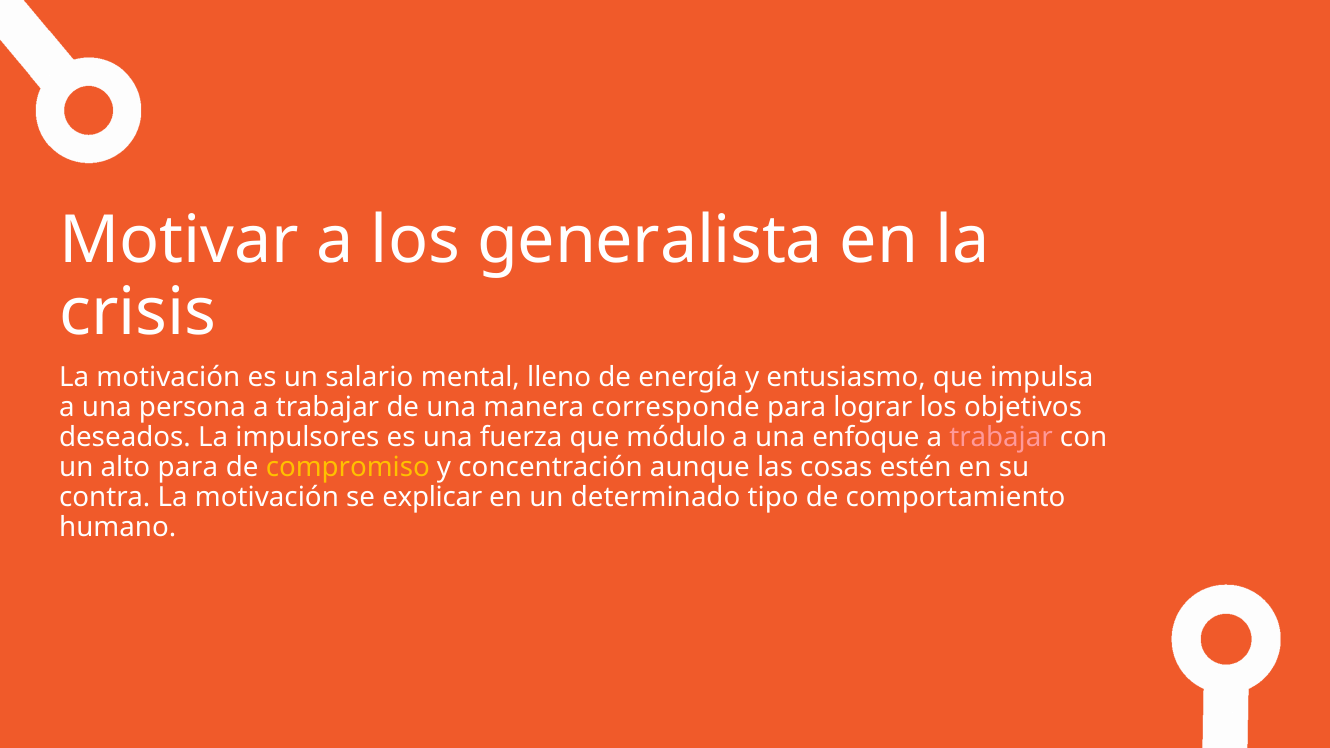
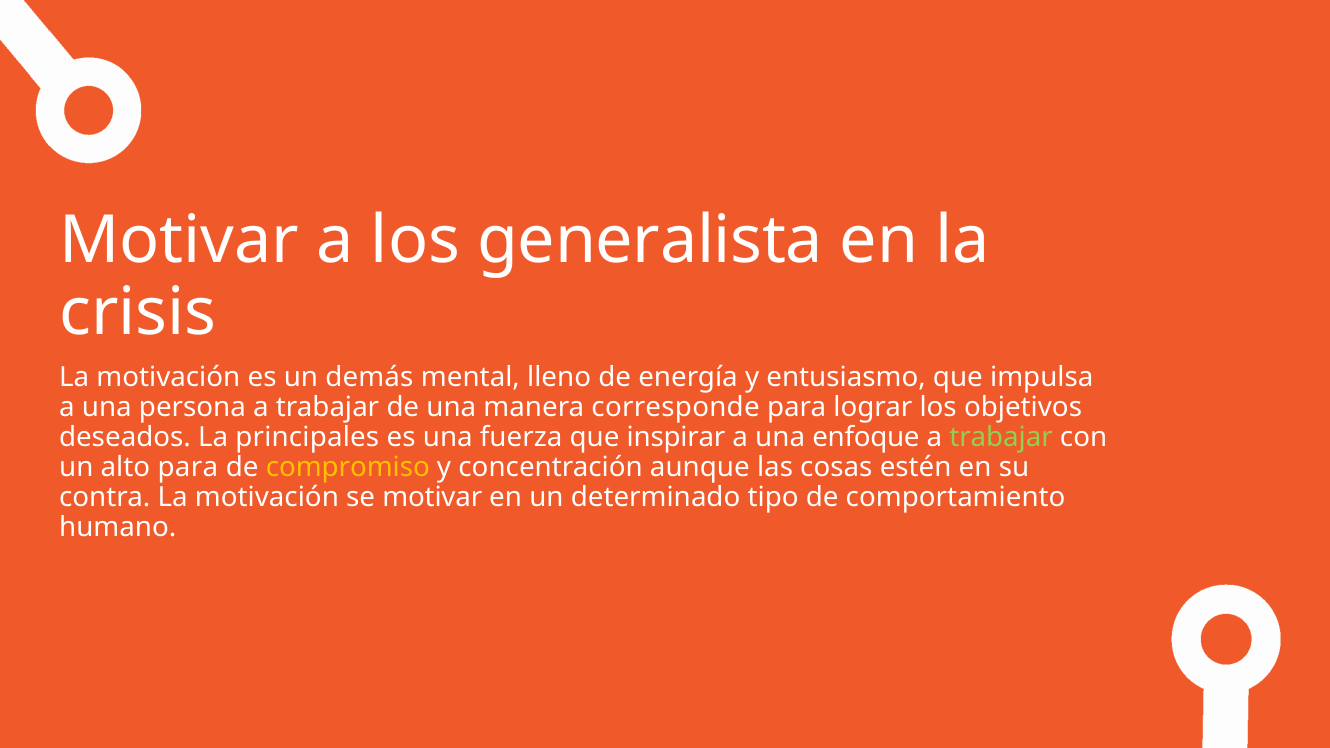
salario: salario -> demás
impulsores: impulsores -> principales
módulo: módulo -> inspirar
trabajar at (1001, 438) colour: pink -> light green
se explicar: explicar -> motivar
